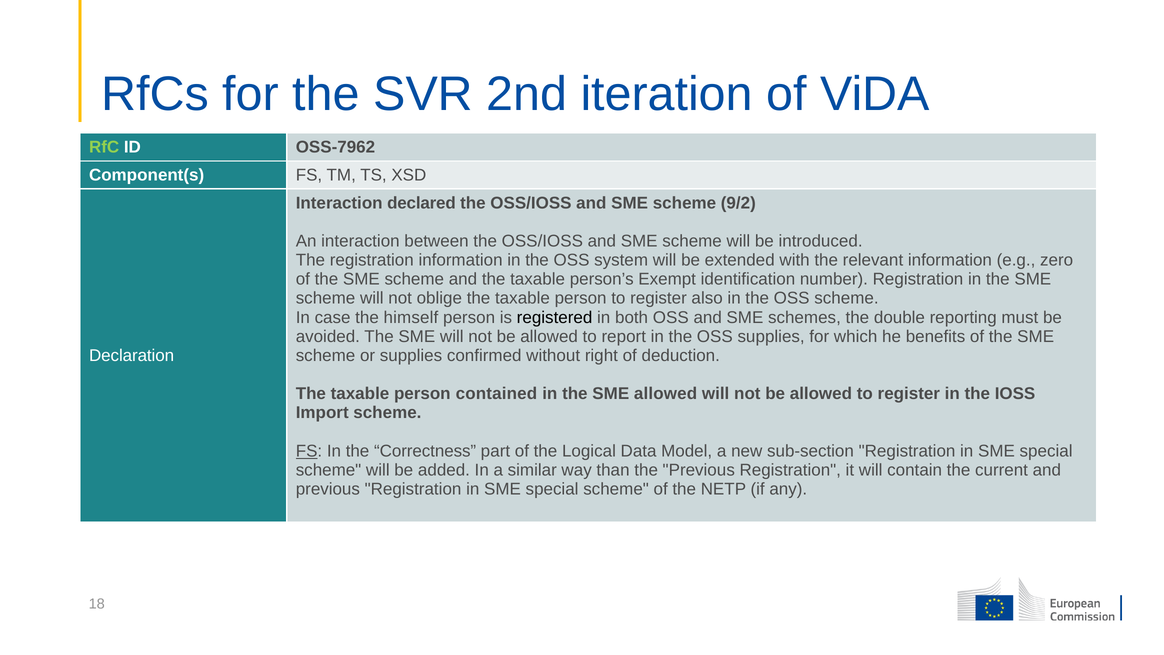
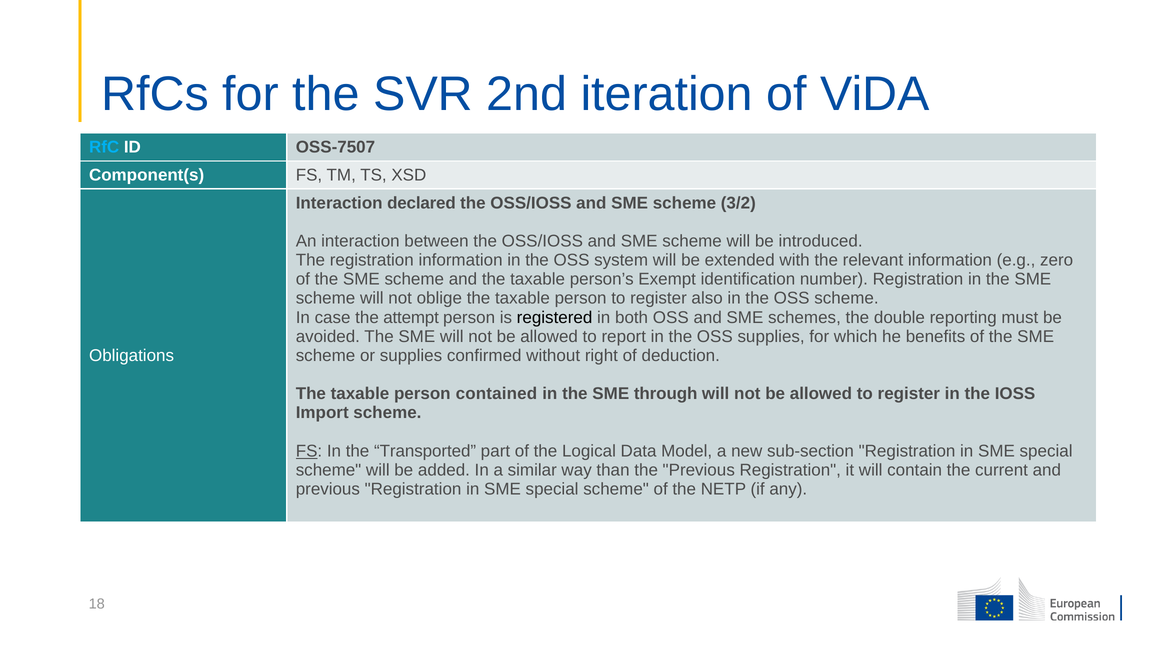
RfC colour: light green -> light blue
OSS-7962: OSS-7962 -> OSS-7507
9/2: 9/2 -> 3/2
himself: himself -> attempt
Declaration: Declaration -> Obligations
SME allowed: allowed -> through
Correctness: Correctness -> Transported
